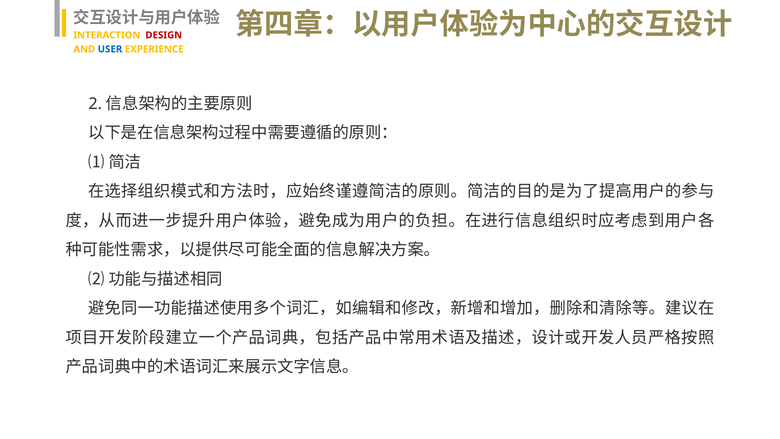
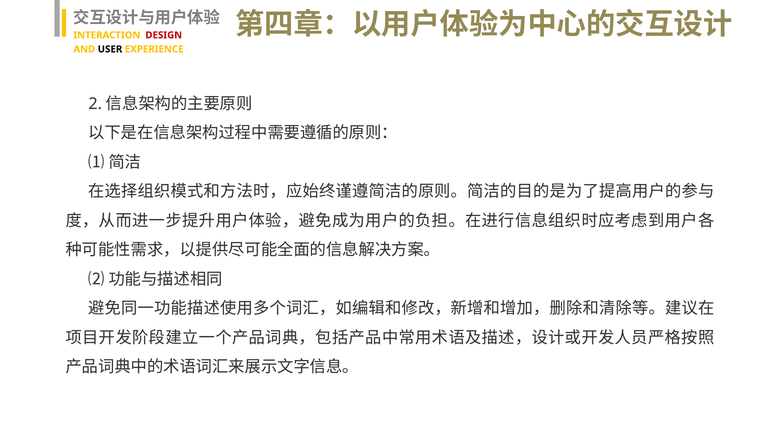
USER colour: blue -> black
